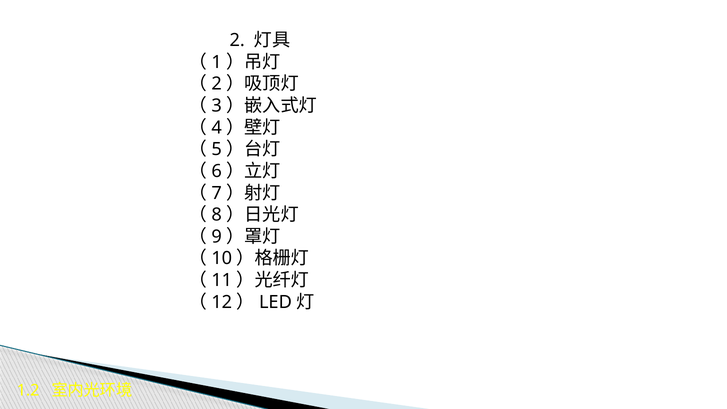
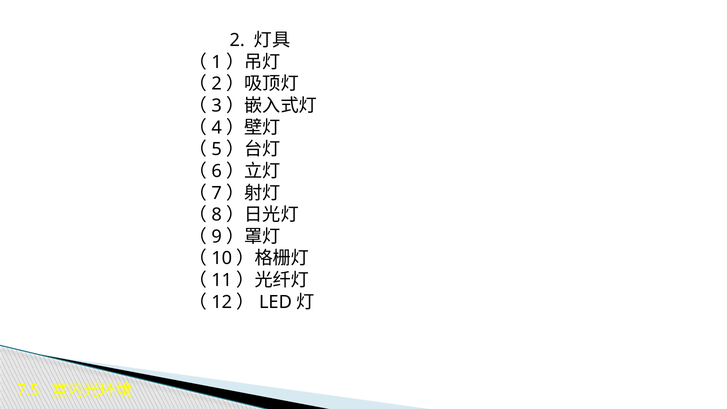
1.2: 1.2 -> 7.5
